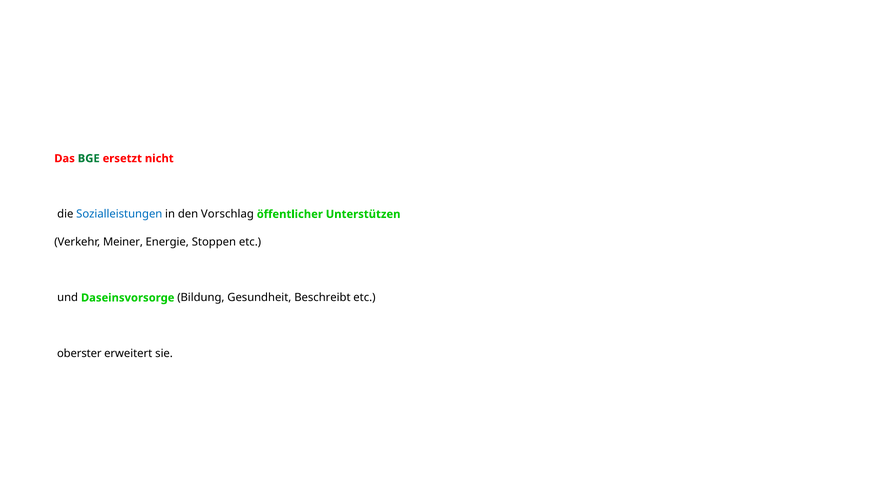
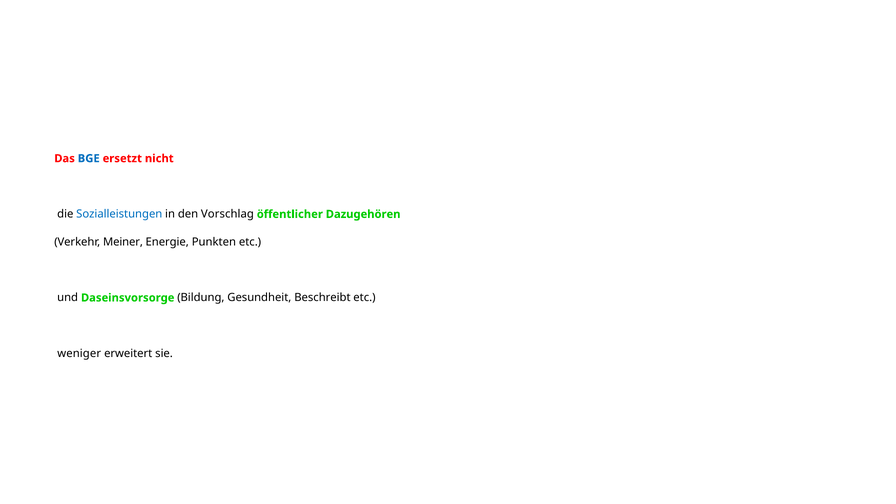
BGE colour: green -> blue
Unterstützen: Unterstützen -> Dazugehören
Stoppen: Stoppen -> Punkten
oberster: oberster -> weniger
